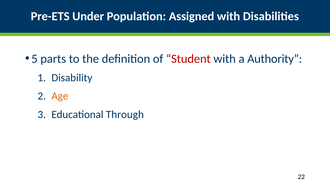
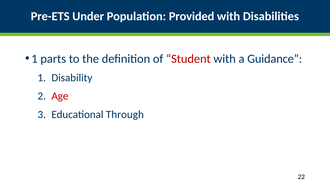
Assigned: Assigned -> Provided
5 at (34, 59): 5 -> 1
Authority: Authority -> Guidance
Age colour: orange -> red
